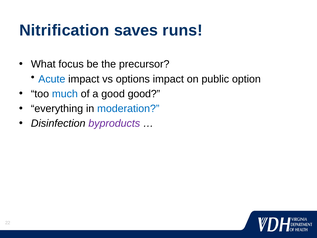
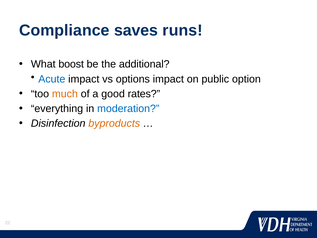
Nitrification: Nitrification -> Compliance
focus: focus -> boost
precursor: precursor -> additional
much colour: blue -> orange
good good: good -> rates
byproducts colour: purple -> orange
